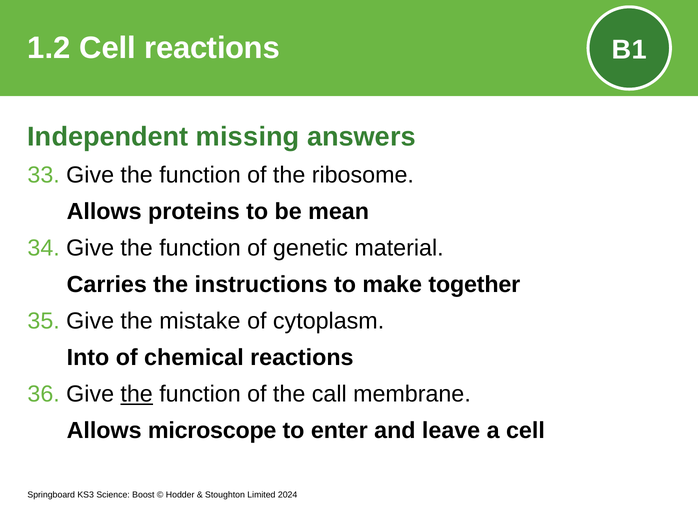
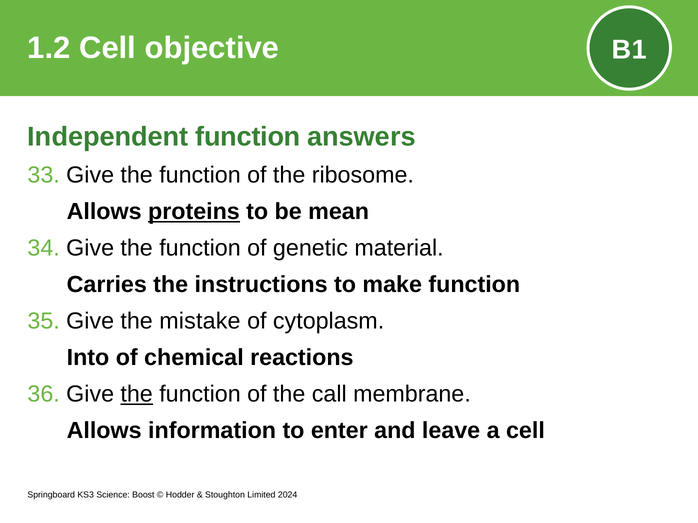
Cell reactions: reactions -> objective
Independent missing: missing -> function
proteins underline: none -> present
make together: together -> function
microscope: microscope -> information
